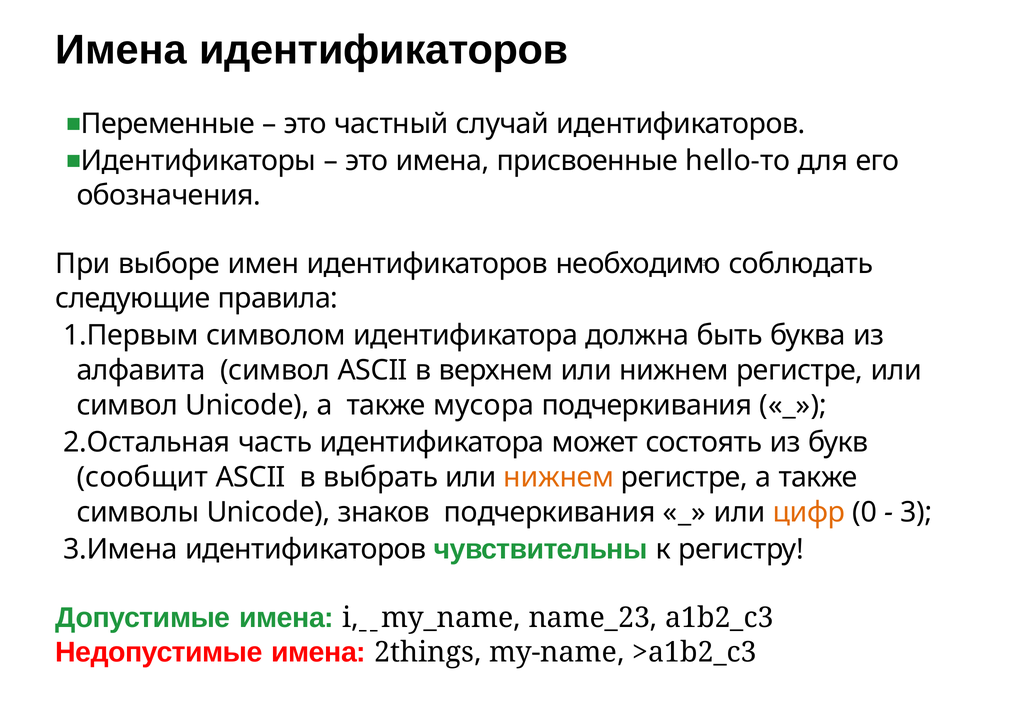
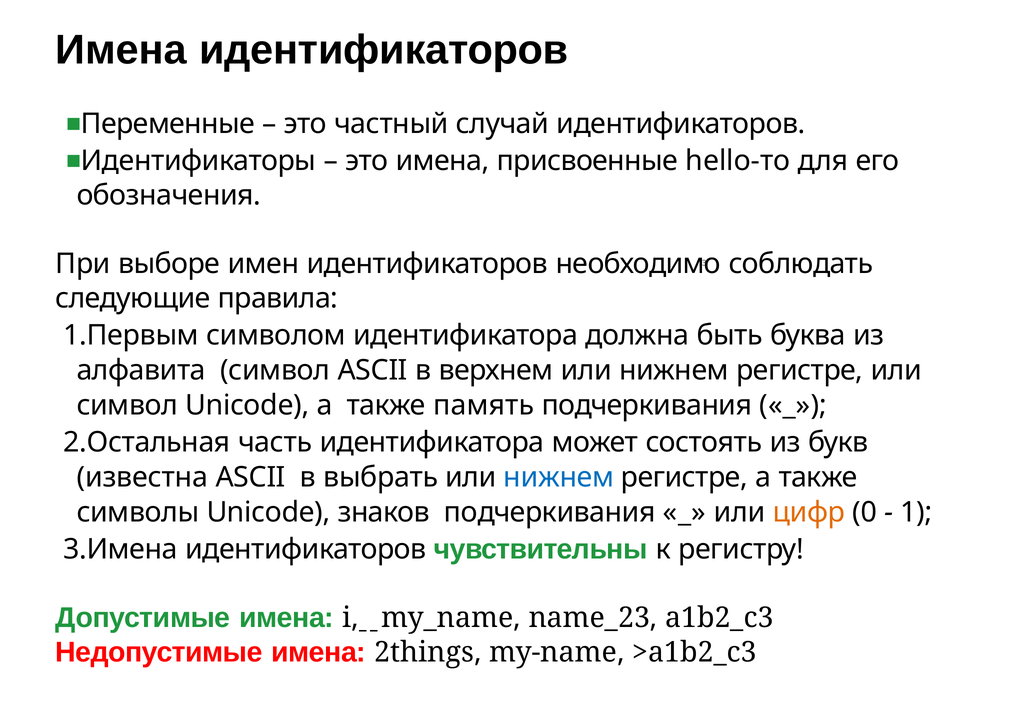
мусора: мусора -> память
сообщит: сообщит -> известна
нижнем at (559, 477) colour: orange -> blue
3: 3 -> 1
